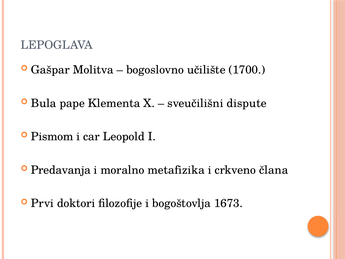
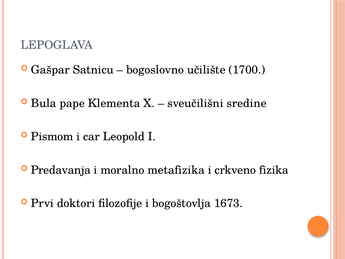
Molitva: Molitva -> Satnicu
dispute: dispute -> sredine
člana: člana -> fizika
